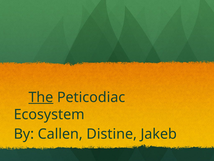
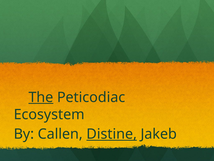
Distine underline: none -> present
